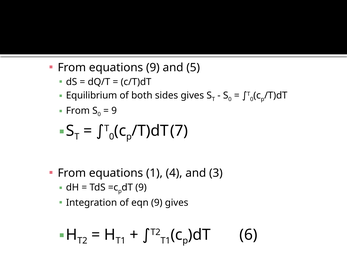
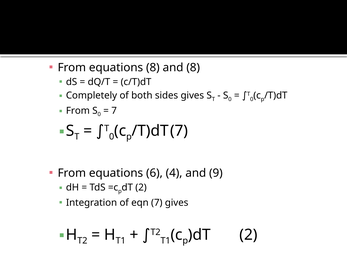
equations 9: 9 -> 8
and 5: 5 -> 8
Equilibrium: Equilibrium -> Completely
9 at (114, 111): 9 -> 7
1: 1 -> 6
3: 3 -> 9
9 at (141, 188): 9 -> 2
eqn 9: 9 -> 7
6 at (248, 235): 6 -> 2
